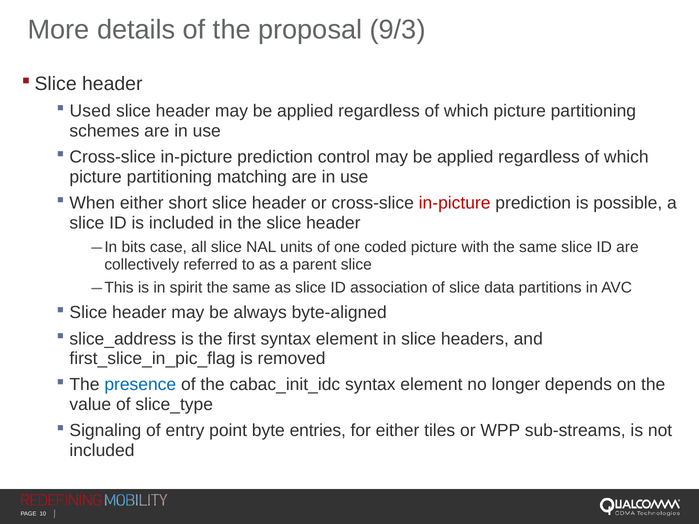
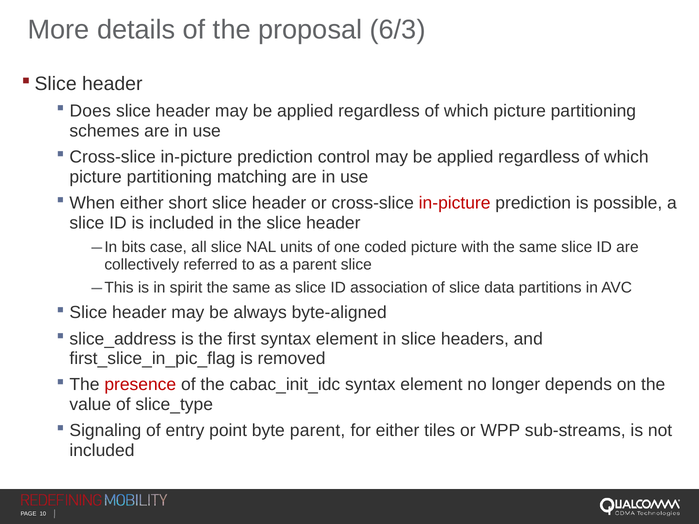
9/3: 9/3 -> 6/3
Used: Used -> Does
presence colour: blue -> red
byte entries: entries -> parent
